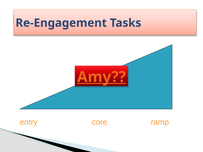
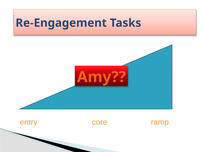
Amy underline: present -> none
